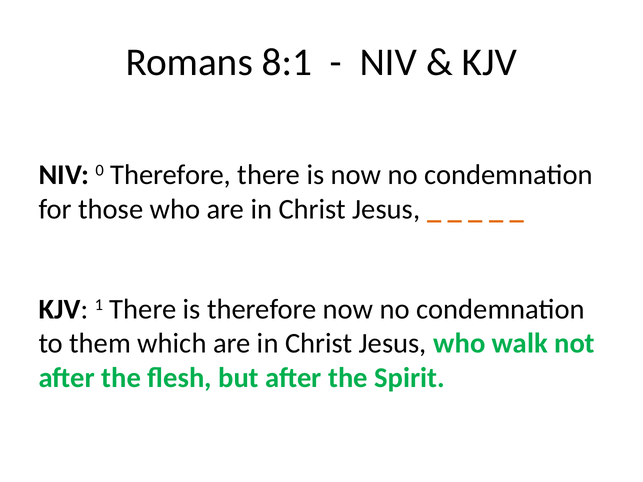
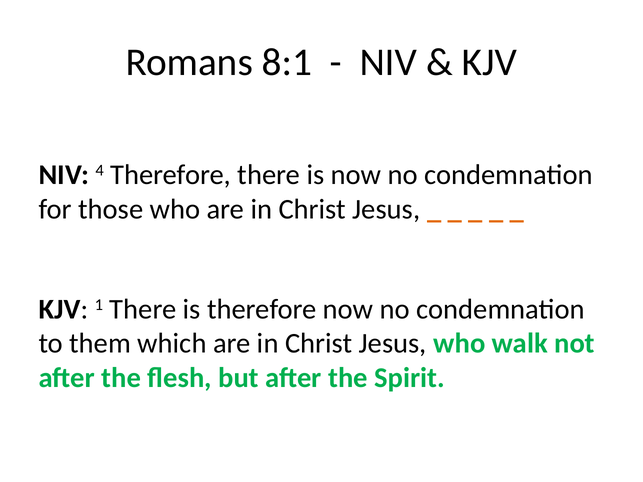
0: 0 -> 4
